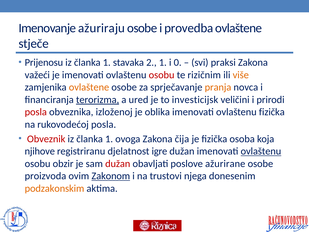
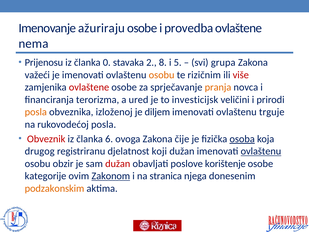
stječe: stječe -> nema
1 at (107, 63): 1 -> 0
2 1: 1 -> 8
0: 0 -> 5
praksi: praksi -> grupa
osobu at (162, 75) colour: red -> orange
više colour: orange -> red
ovlaštene at (89, 87) colour: orange -> red
terorizma underline: present -> none
posla at (36, 112) colour: red -> orange
oblika: oblika -> diljem
ovlaštenu fizička: fizička -> trguje
1 at (109, 139): 1 -> 6
čija: čija -> čije
osoba underline: none -> present
njihove: njihove -> drugog
igre: igre -> koji
ažurirane: ažurirane -> korištenje
proizvoda: proizvoda -> kategorije
trustovi: trustovi -> stranica
